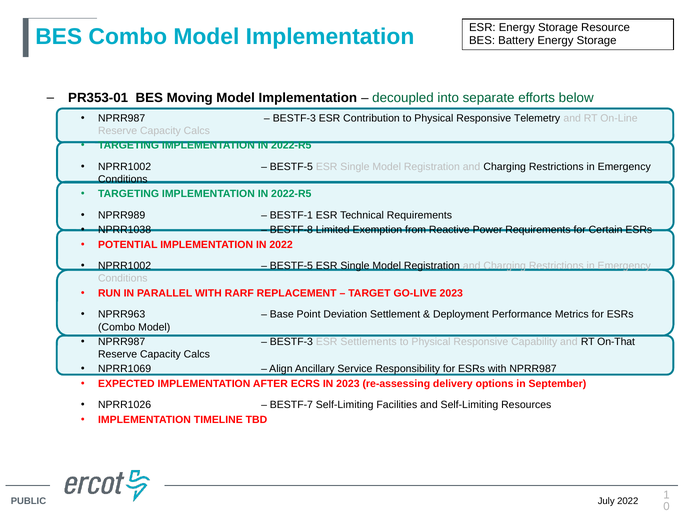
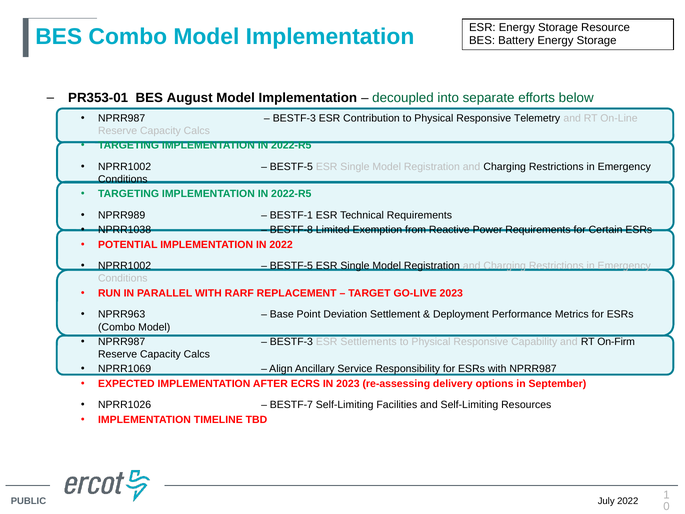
Moving: Moving -> August
On-That: On-That -> On-Firm
